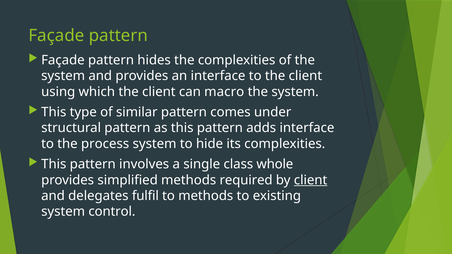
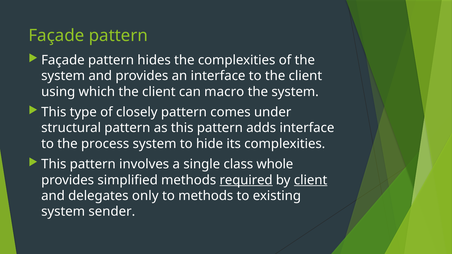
similar: similar -> closely
required underline: none -> present
fulfil: fulfil -> only
control: control -> sender
